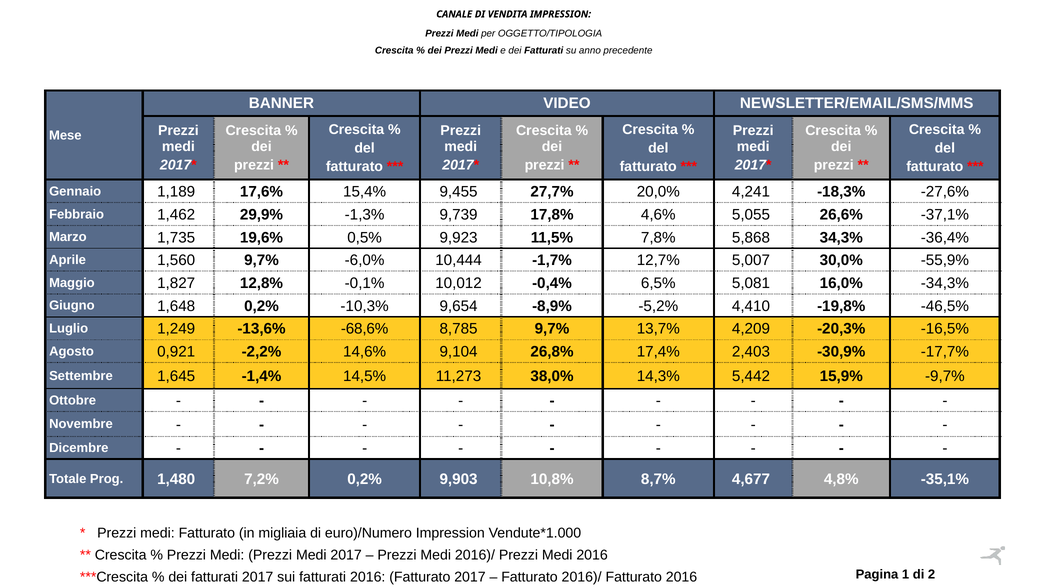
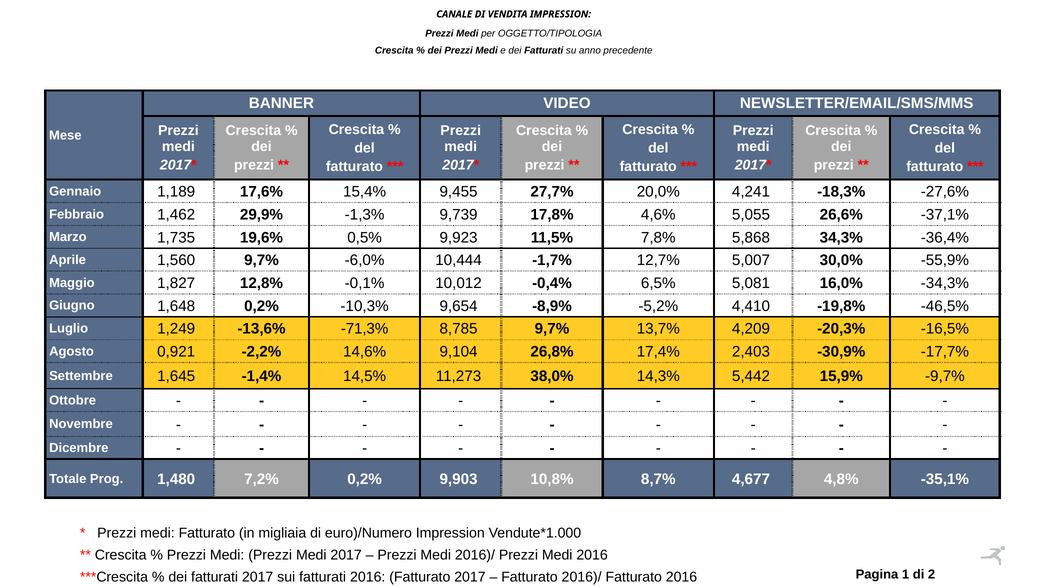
-68,6%: -68,6% -> -71,3%
